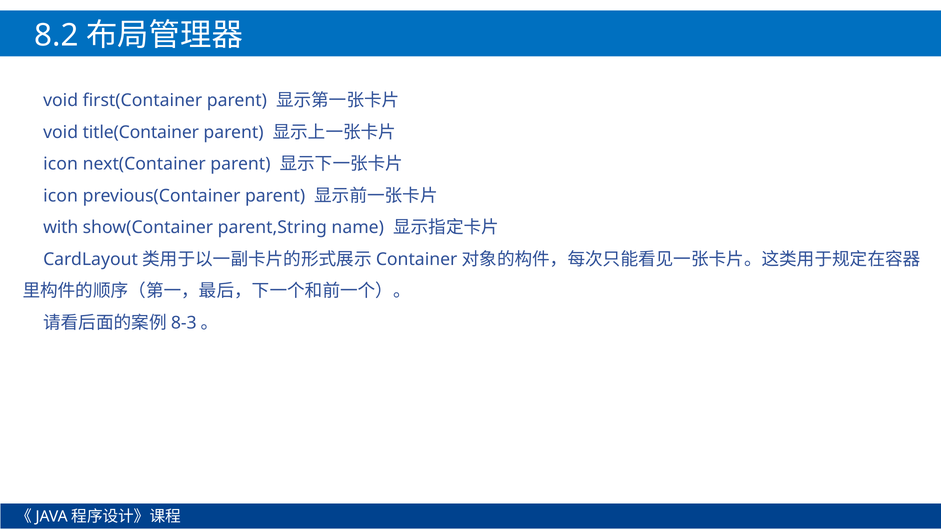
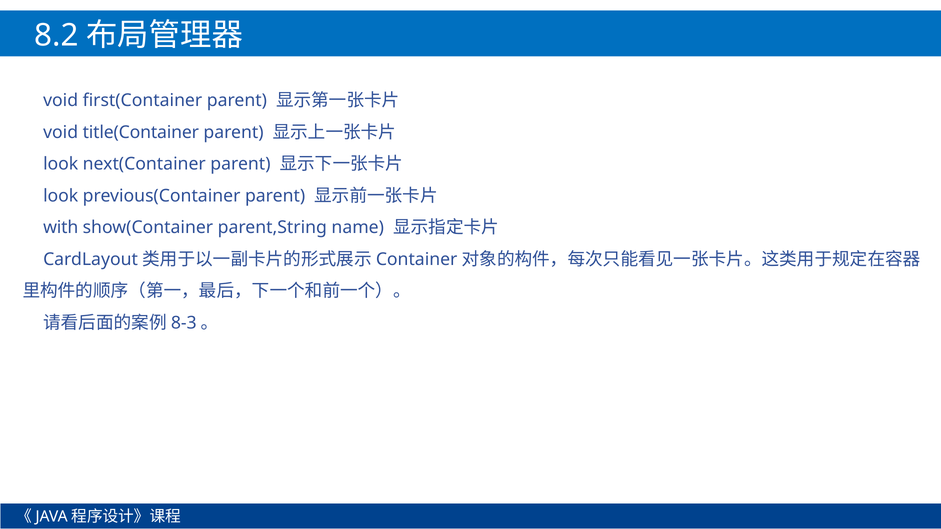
icon at (61, 164): icon -> look
icon at (61, 196): icon -> look
